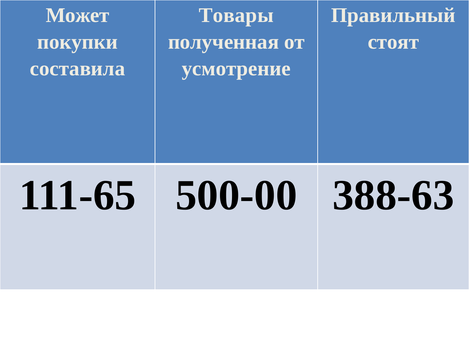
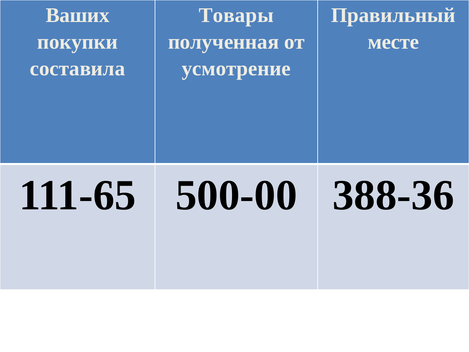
Может: Может -> Ваших
стоят: стоят -> месте
388-63: 388-63 -> 388-36
